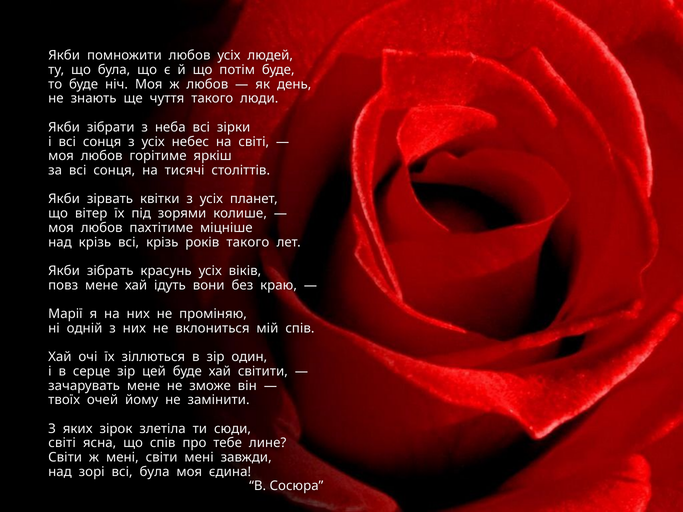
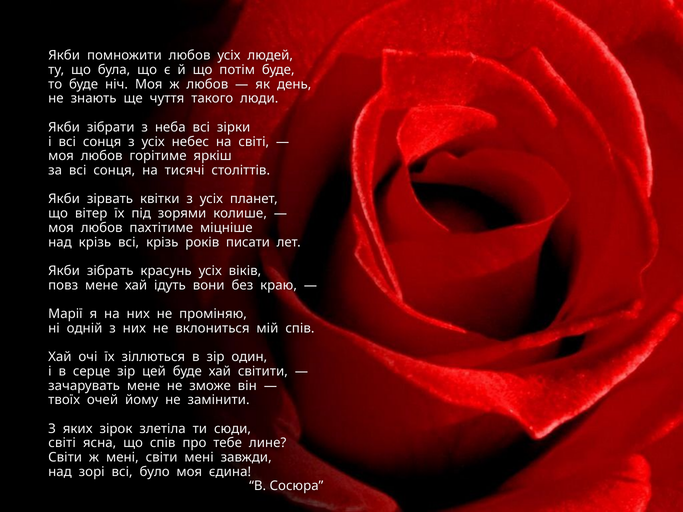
років такого: такого -> писати
всі була: була -> було
